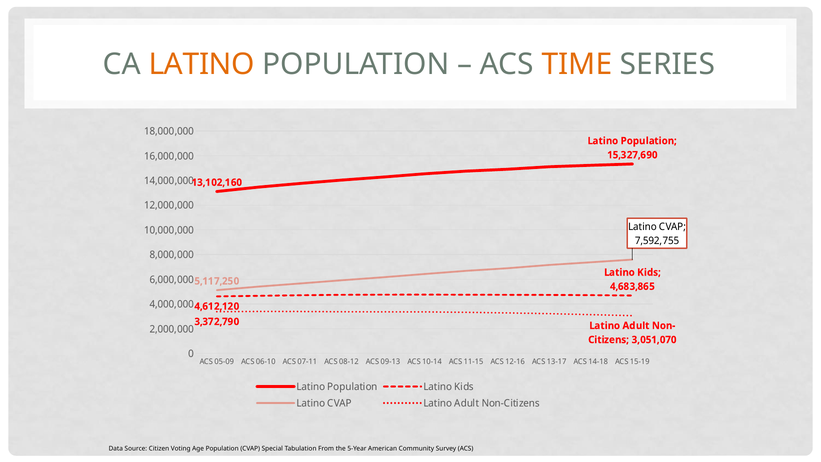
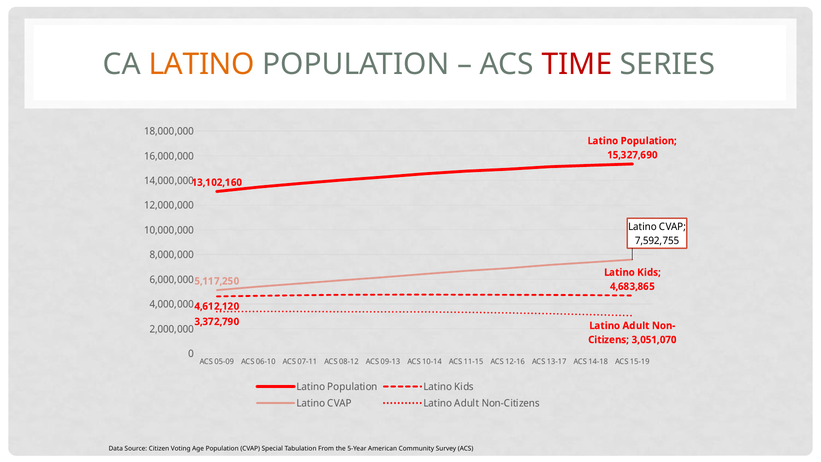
TIME colour: orange -> red
